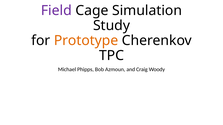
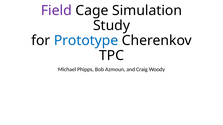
Prototype colour: orange -> blue
